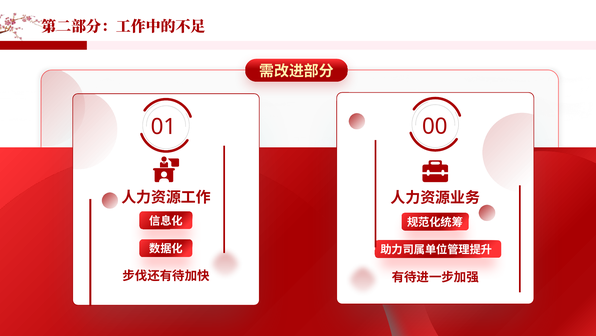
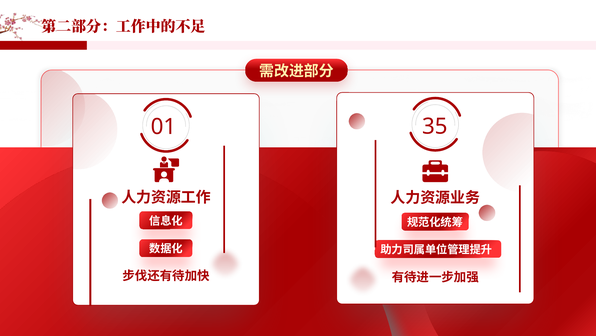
00: 00 -> 35
